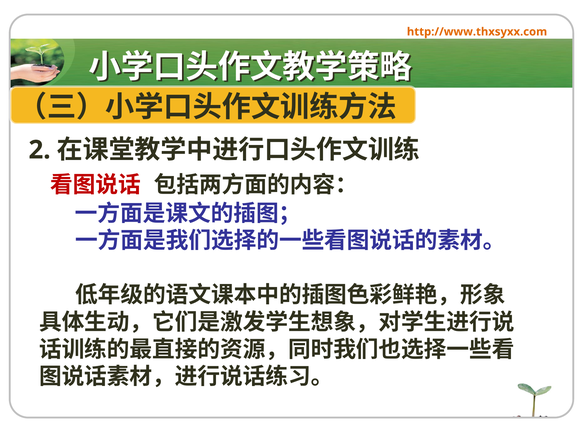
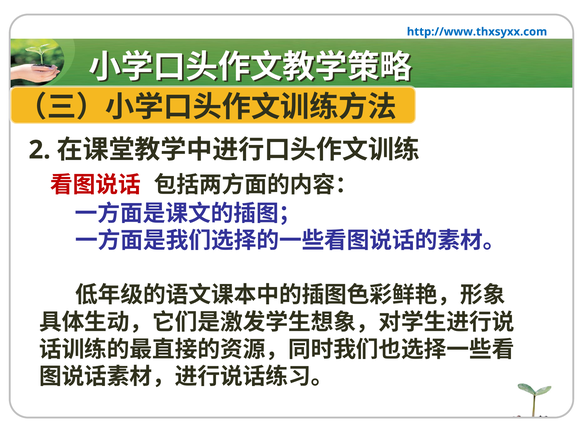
http://www.thxsyxx.com colour: orange -> blue
